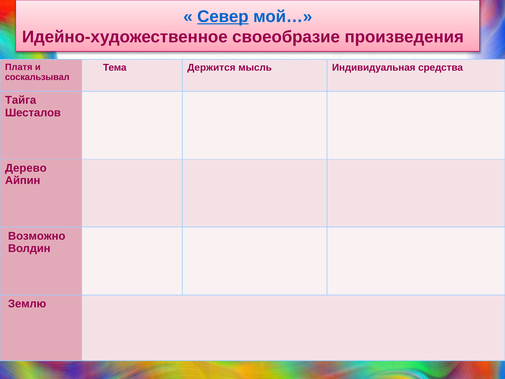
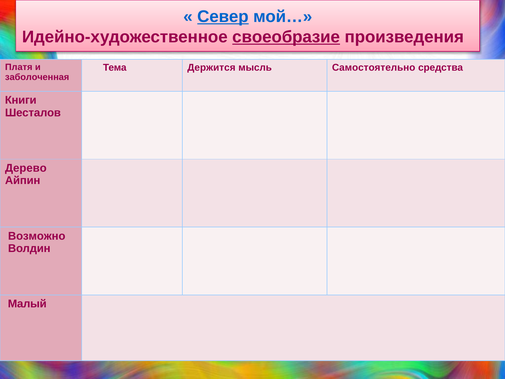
своеобразие underline: none -> present
Индивидуальная: Индивидуальная -> Самостоятельно
соскальзывал: соскальзывал -> заболоченная
Тайга: Тайга -> Книги
Землю: Землю -> Малый
